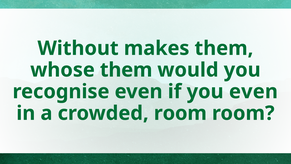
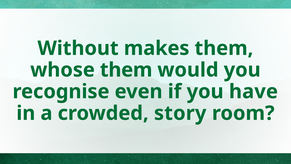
you even: even -> have
crowded room: room -> story
